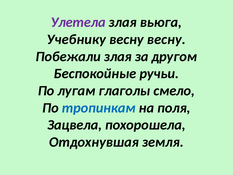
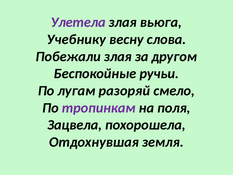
весну весну: весну -> слова
глаголы: глаголы -> разоряй
тропинкам colour: blue -> purple
